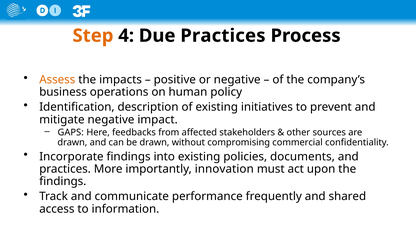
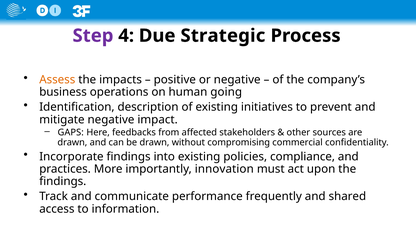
Step colour: orange -> purple
Due Practices: Practices -> Strategic
policy: policy -> going
documents: documents -> compliance
